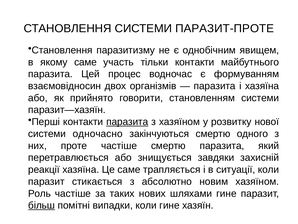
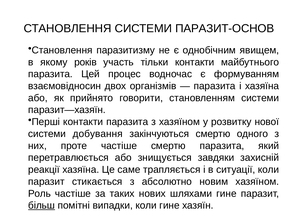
ПАРАЗИТ-ПРОТЕ: ПАРАЗИТ-ПРОТЕ -> ПАРАЗИТ-ОСНОВ
якому саме: саме -> років
паразита at (127, 122) underline: present -> none
одночасно: одночасно -> добування
